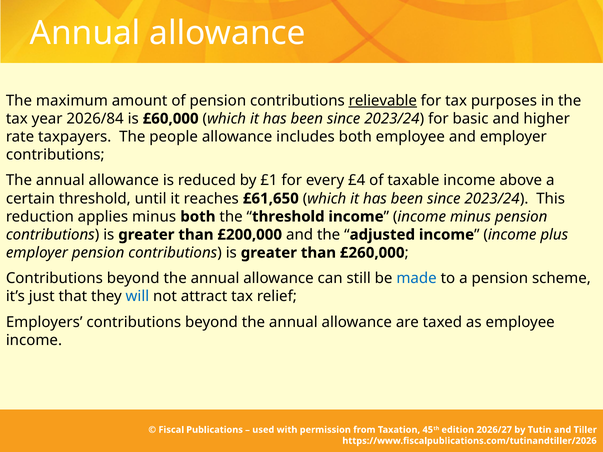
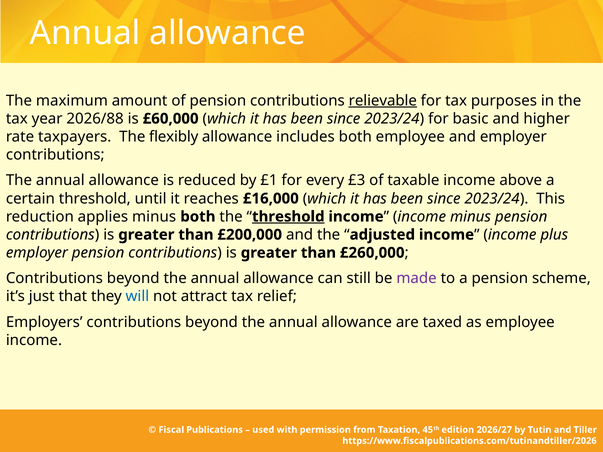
2026/84: 2026/84 -> 2026/88
people: people -> flexibly
£4: £4 -> £3
£61,650: £61,650 -> £16,000
threshold at (288, 217) underline: none -> present
made colour: blue -> purple
